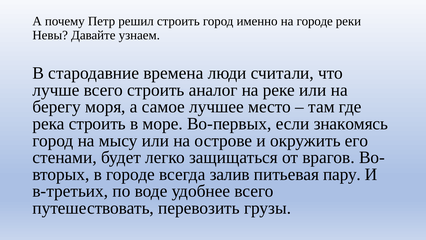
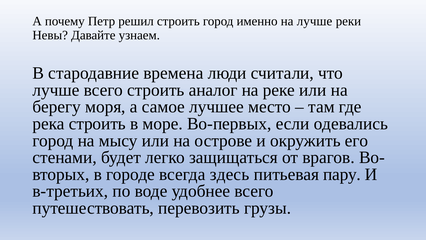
на городе: городе -> лучше
знакомясь: знакомясь -> одевались
залив: залив -> здесь
